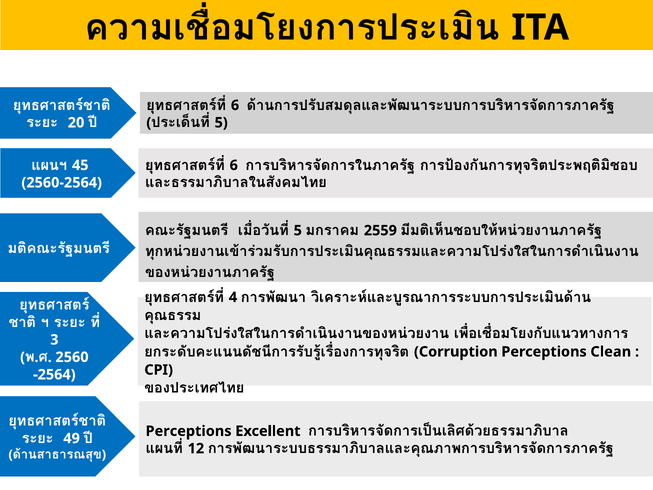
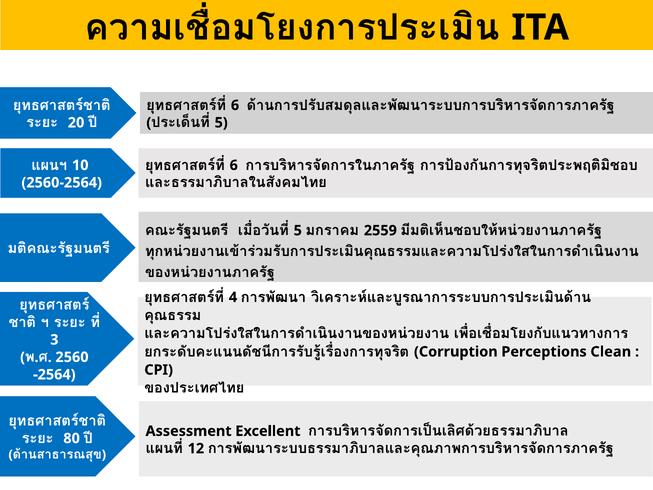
45: 45 -> 10
Perceptions at (189, 431): Perceptions -> Assessment
49: 49 -> 80
